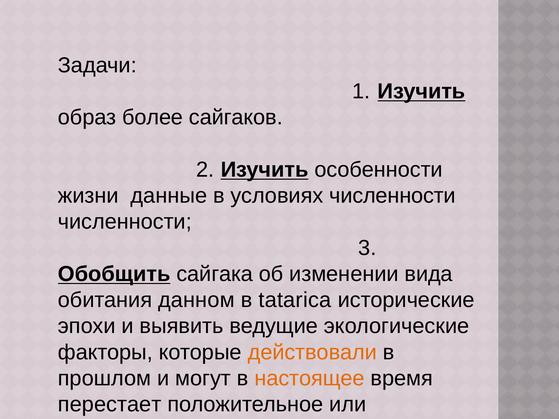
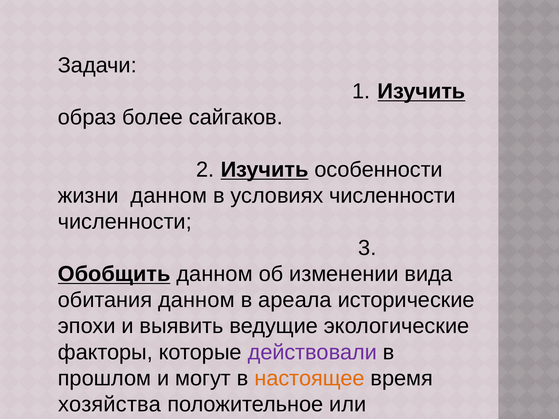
жизни данные: данные -> данном
Обобщить сайгака: сайгака -> данном
tatarica: tatarica -> ареала
действовали colour: orange -> purple
перестает: перестает -> хозяйства
